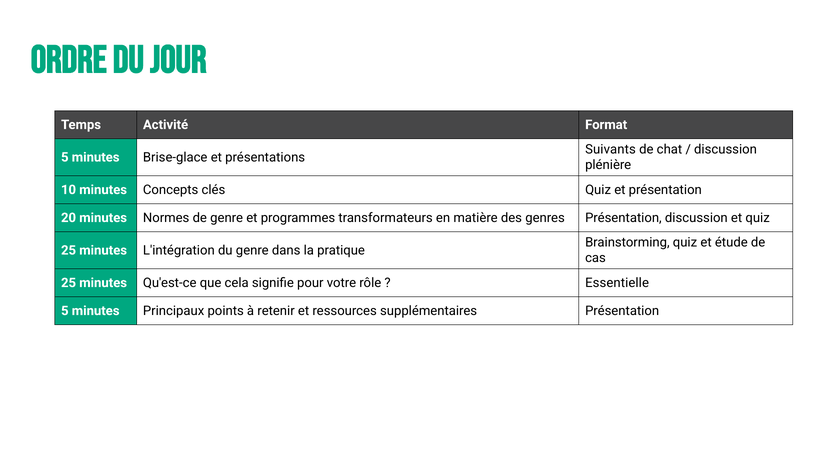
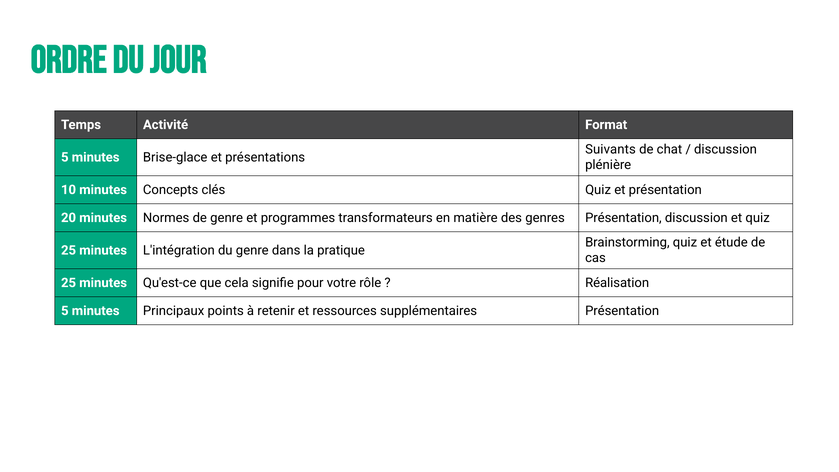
Essentielle: Essentielle -> Réalisation
